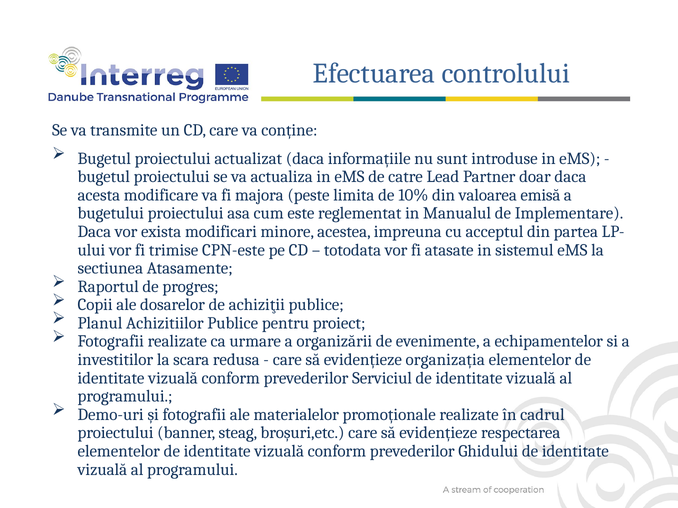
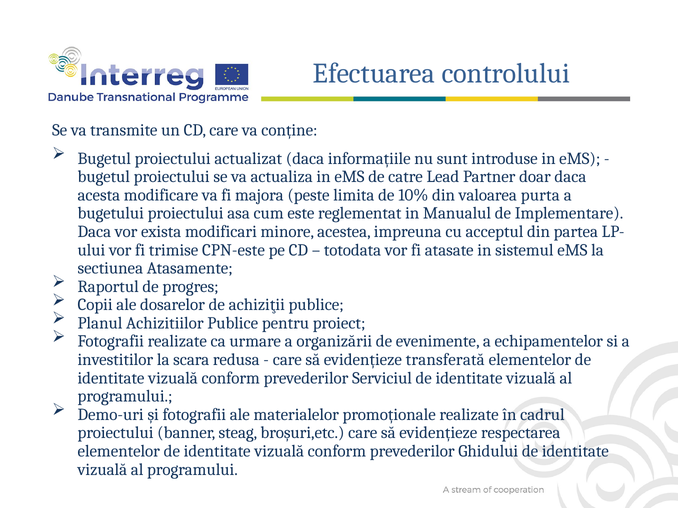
emisă: emisă -> purta
organizația: organizația -> transferată
